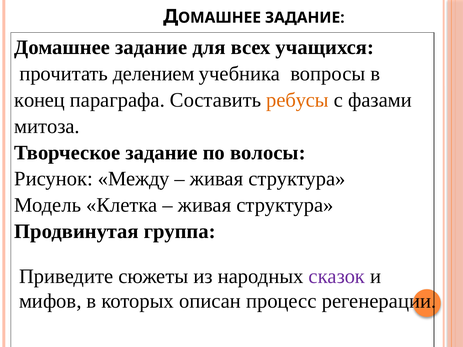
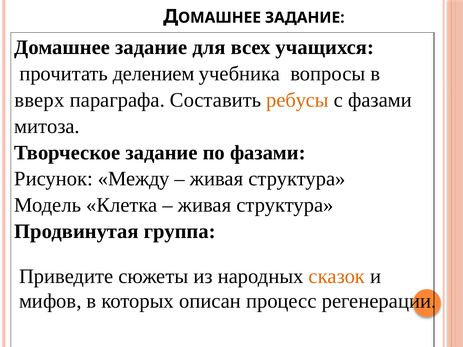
конец: конец -> вверх
по волосы: волосы -> фазами
сказок colour: purple -> orange
